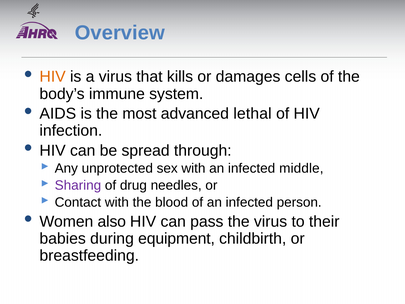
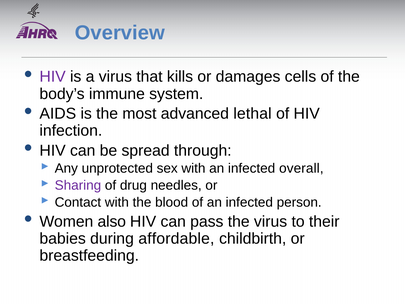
HIV at (53, 77) colour: orange -> purple
middle: middle -> overall
equipment: equipment -> affordable
